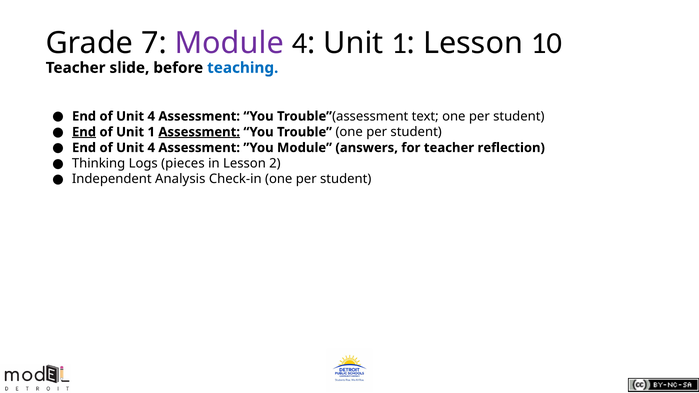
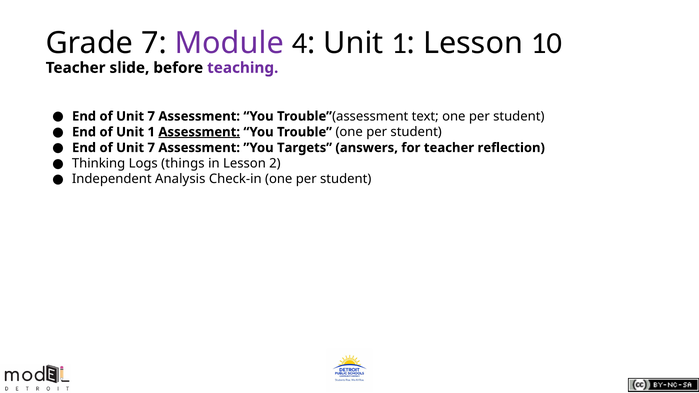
teaching colour: blue -> purple
4 at (151, 116): 4 -> 7
End at (84, 132) underline: present -> none
4 at (151, 148): 4 -> 7
”You Module: Module -> Targets
pieces: pieces -> things
